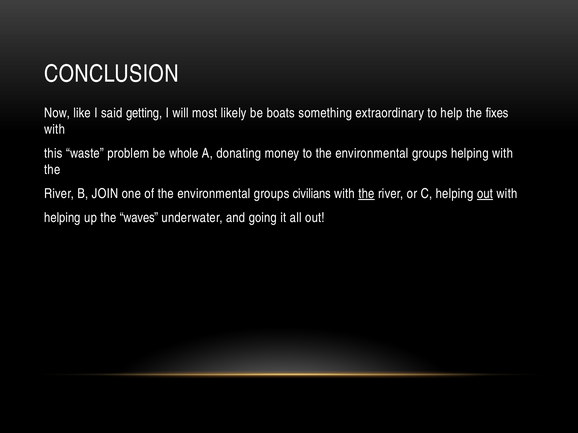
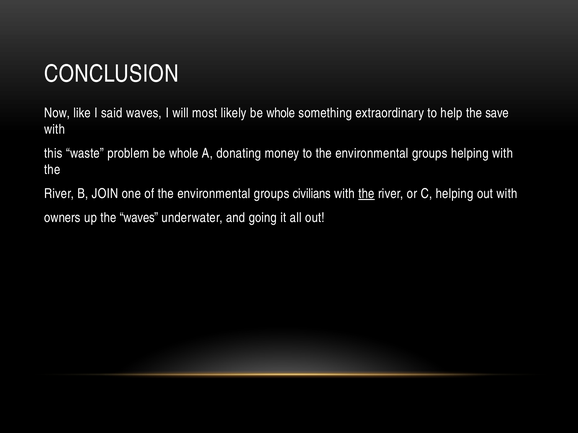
said getting: getting -> waves
likely be boats: boats -> whole
fixes: fixes -> save
out at (485, 194) underline: present -> none
helping at (62, 218): helping -> owners
